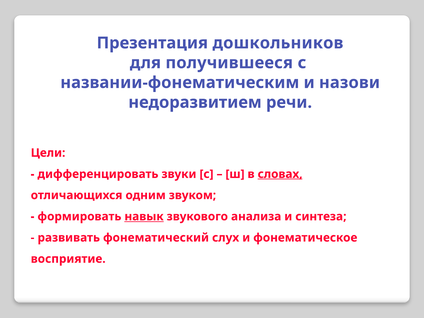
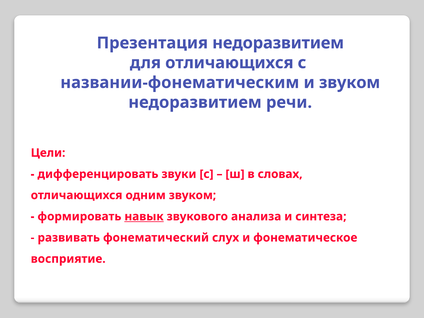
Презентация дошкольников: дошкольников -> недоразвитием
для получившееся: получившееся -> отличающихся
и назови: назови -> звуком
словах underline: present -> none
